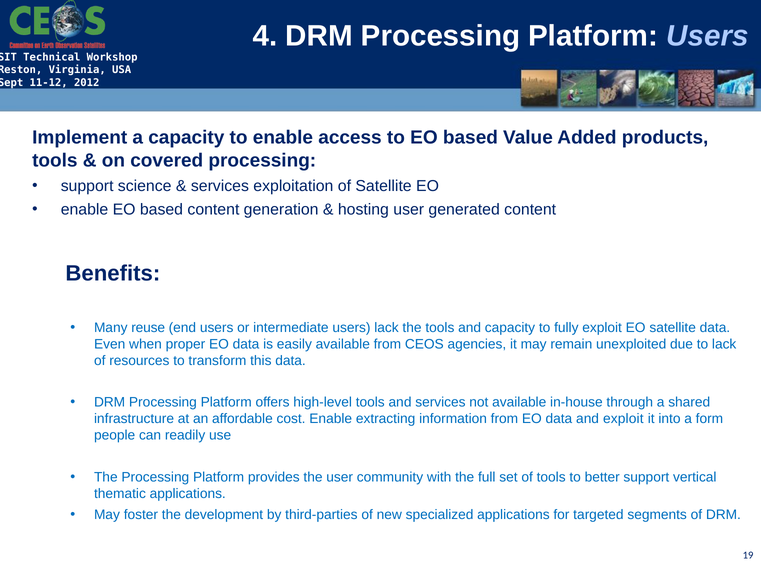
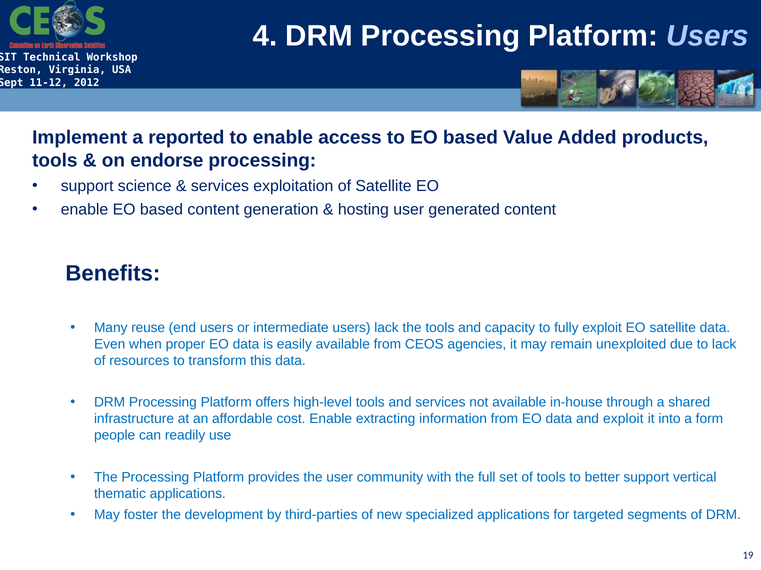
a capacity: capacity -> reported
covered: covered -> endorse
